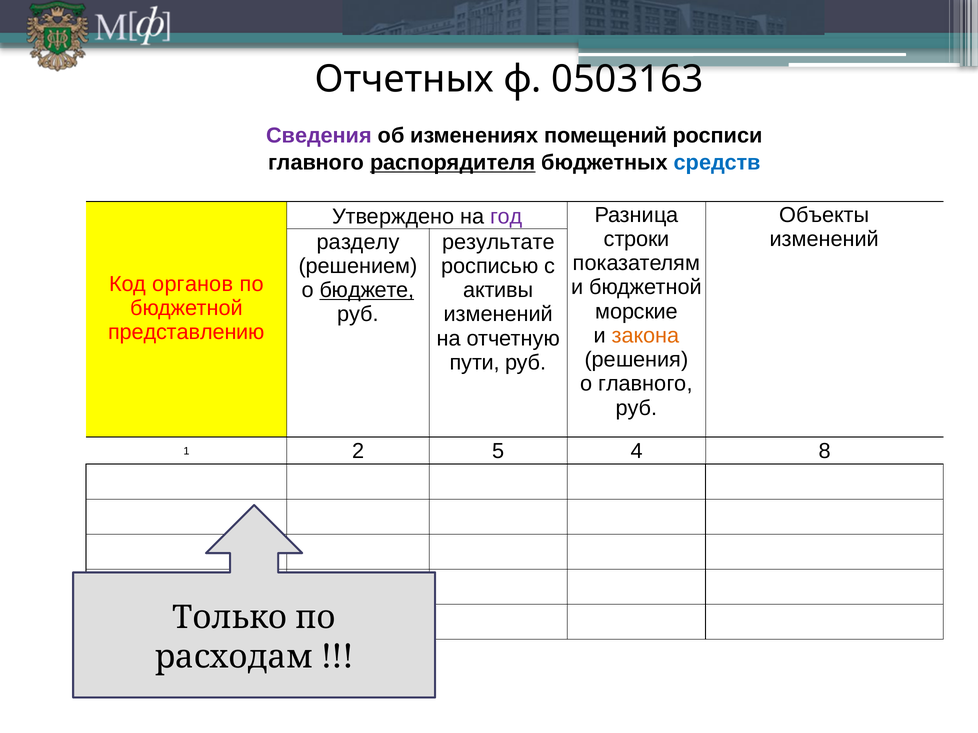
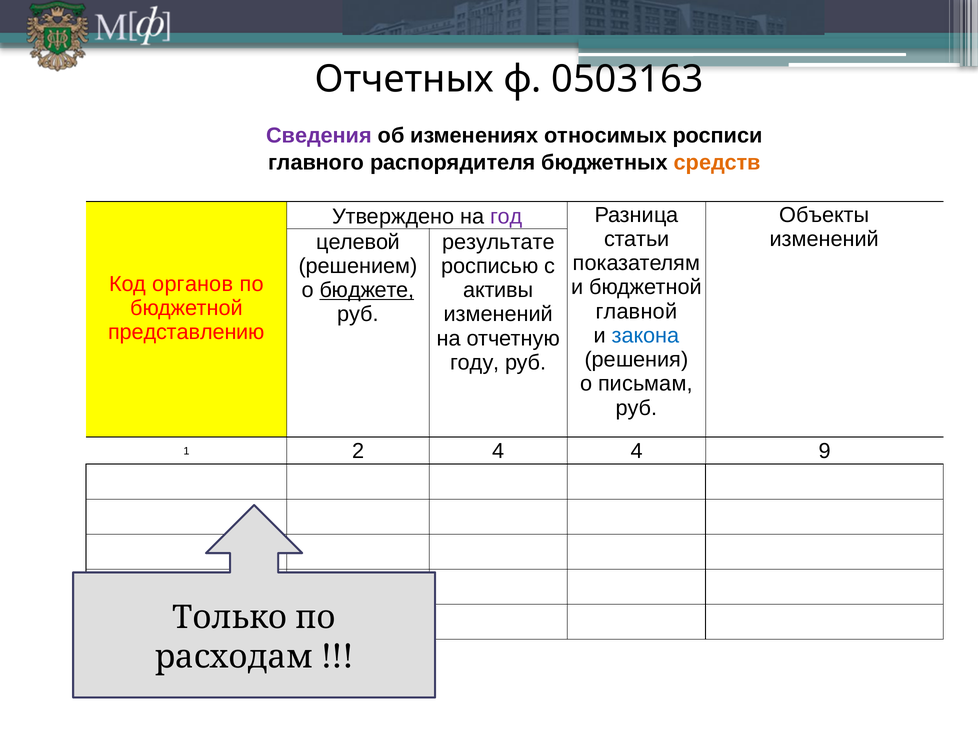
помещений: помещений -> относимых
распорядителя underline: present -> none
средств colour: blue -> orange
строки: строки -> статьи
разделу: разделу -> целевой
морские: морские -> главной
закона colour: orange -> blue
пути: пути -> году
о главного: главного -> письмам
2 5: 5 -> 4
8: 8 -> 9
